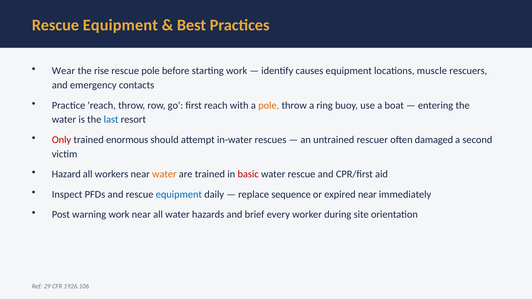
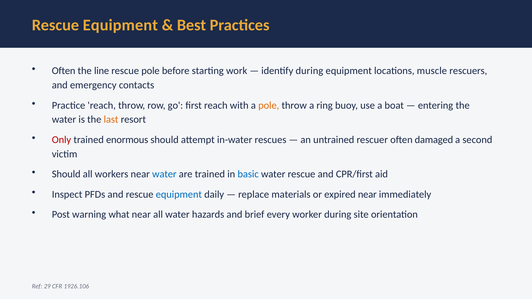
Wear at (64, 71): Wear -> Often
rise: rise -> line
identify causes: causes -> during
last colour: blue -> orange
Hazard at (66, 174): Hazard -> Should
water at (164, 174) colour: orange -> blue
basic colour: red -> blue
sequence: sequence -> materials
warning work: work -> what
